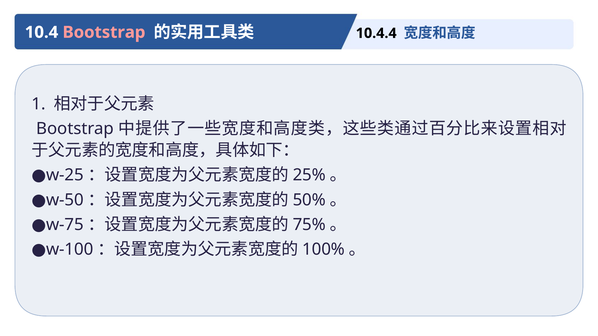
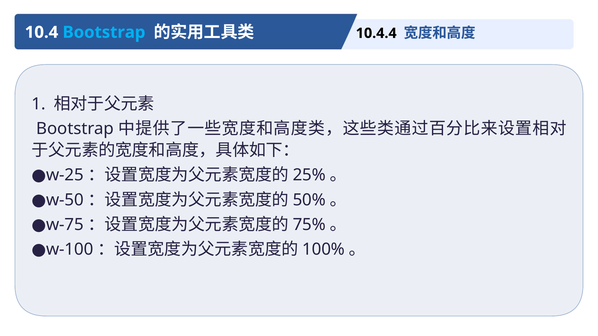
Bootstrap at (104, 32) colour: pink -> light blue
